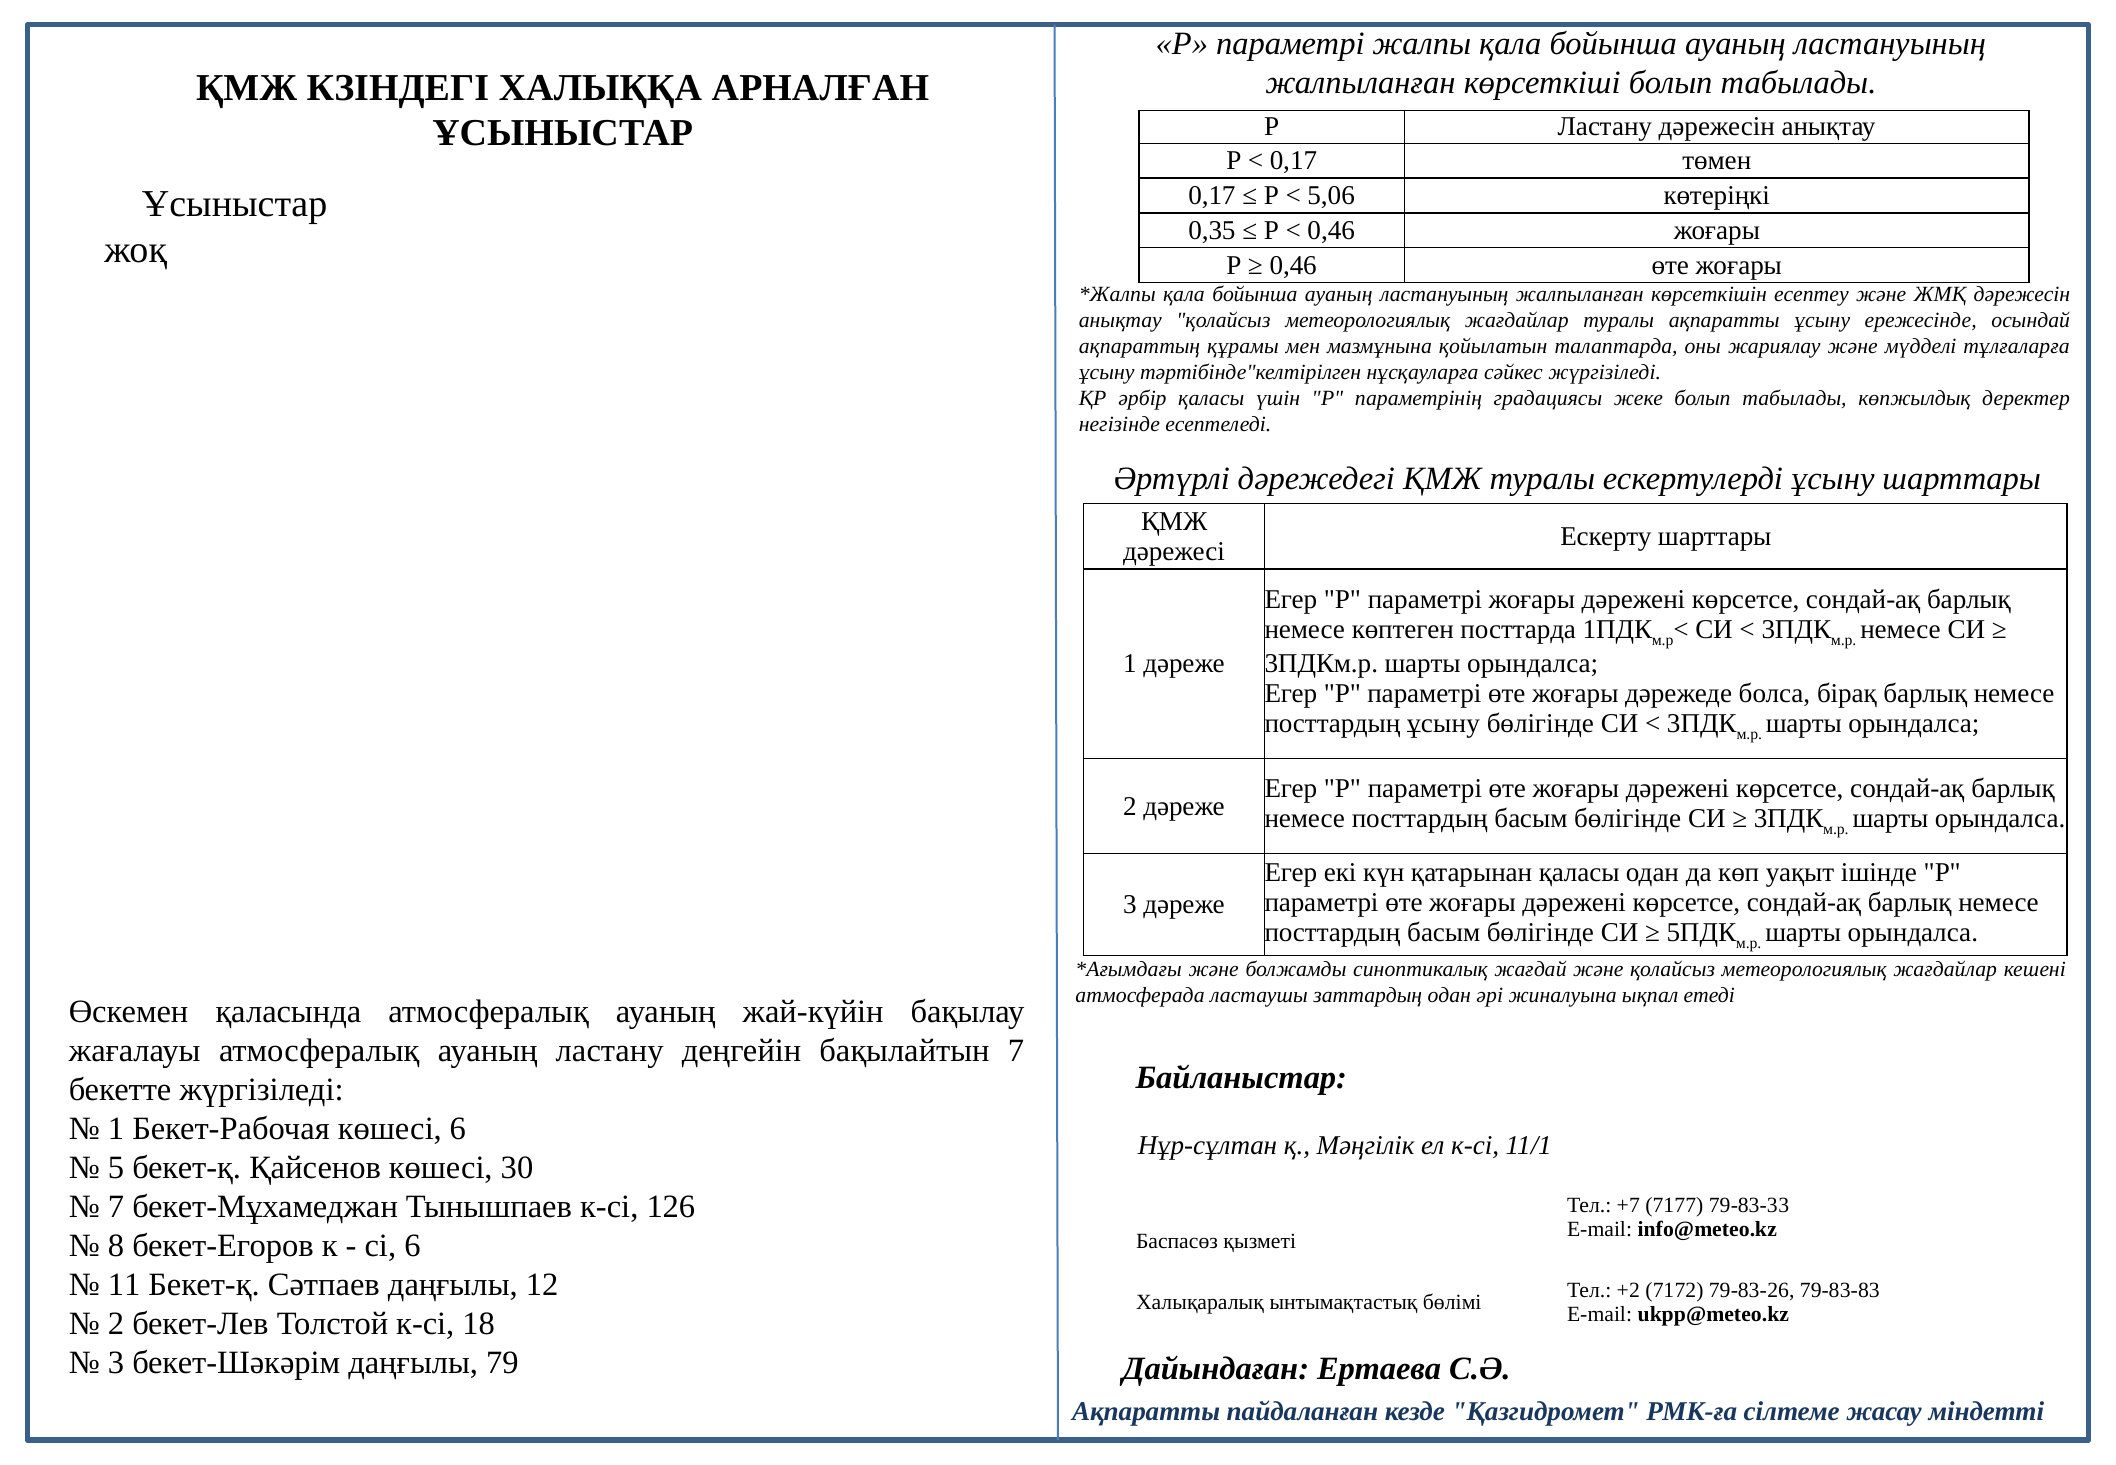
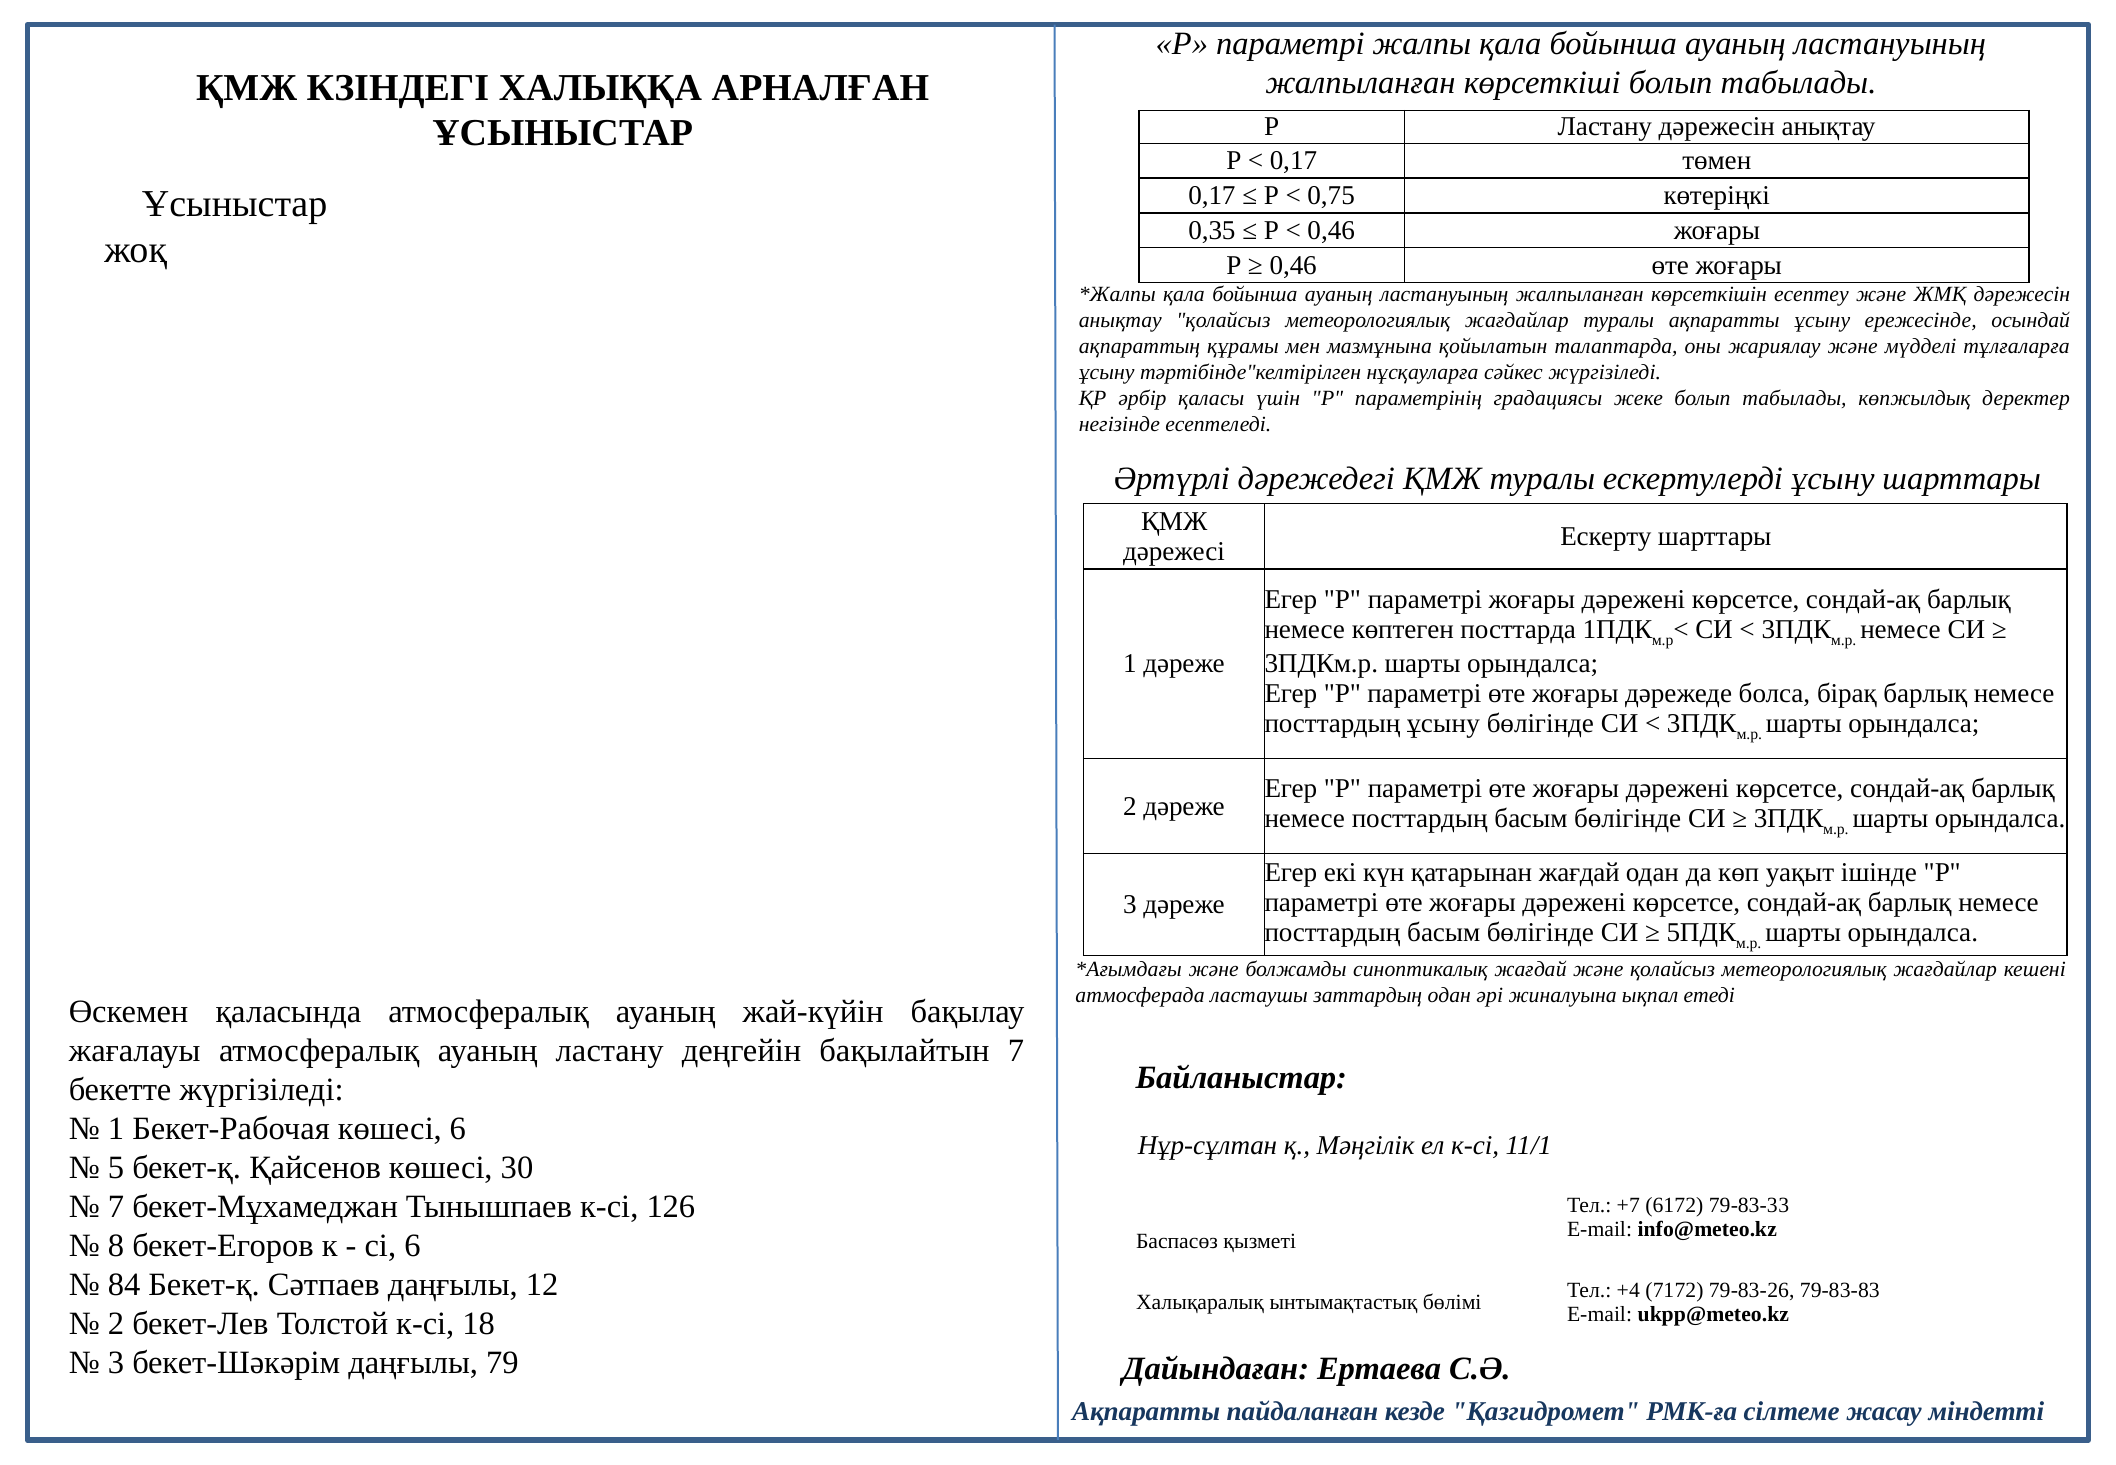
5,06: 5,06 -> 0,75
қатарынан қаласы: қаласы -> жағдай
7177: 7177 -> 6172
11: 11 -> 84
+2: +2 -> +4
